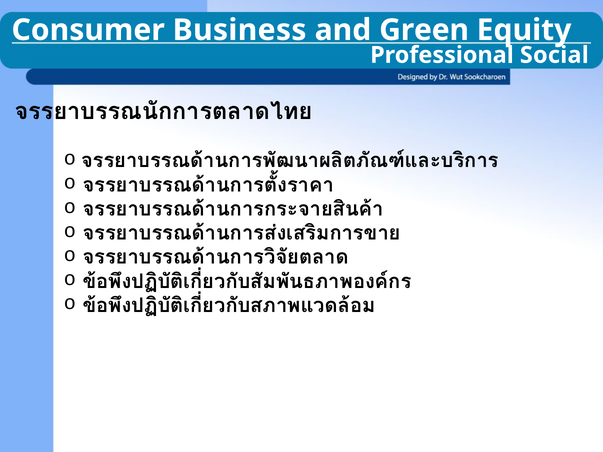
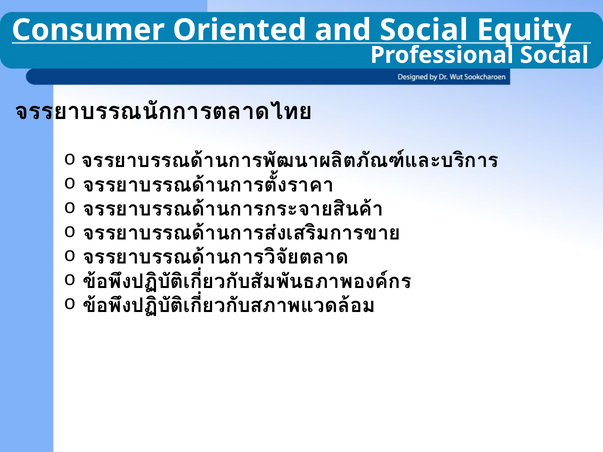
Business: Business -> Oriented
and Green: Green -> Social
